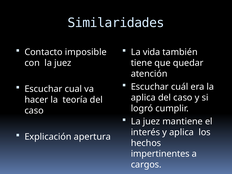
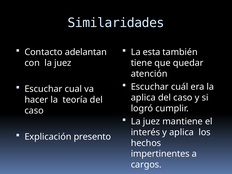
imposible: imposible -> adelantan
vida: vida -> esta
apertura: apertura -> presento
